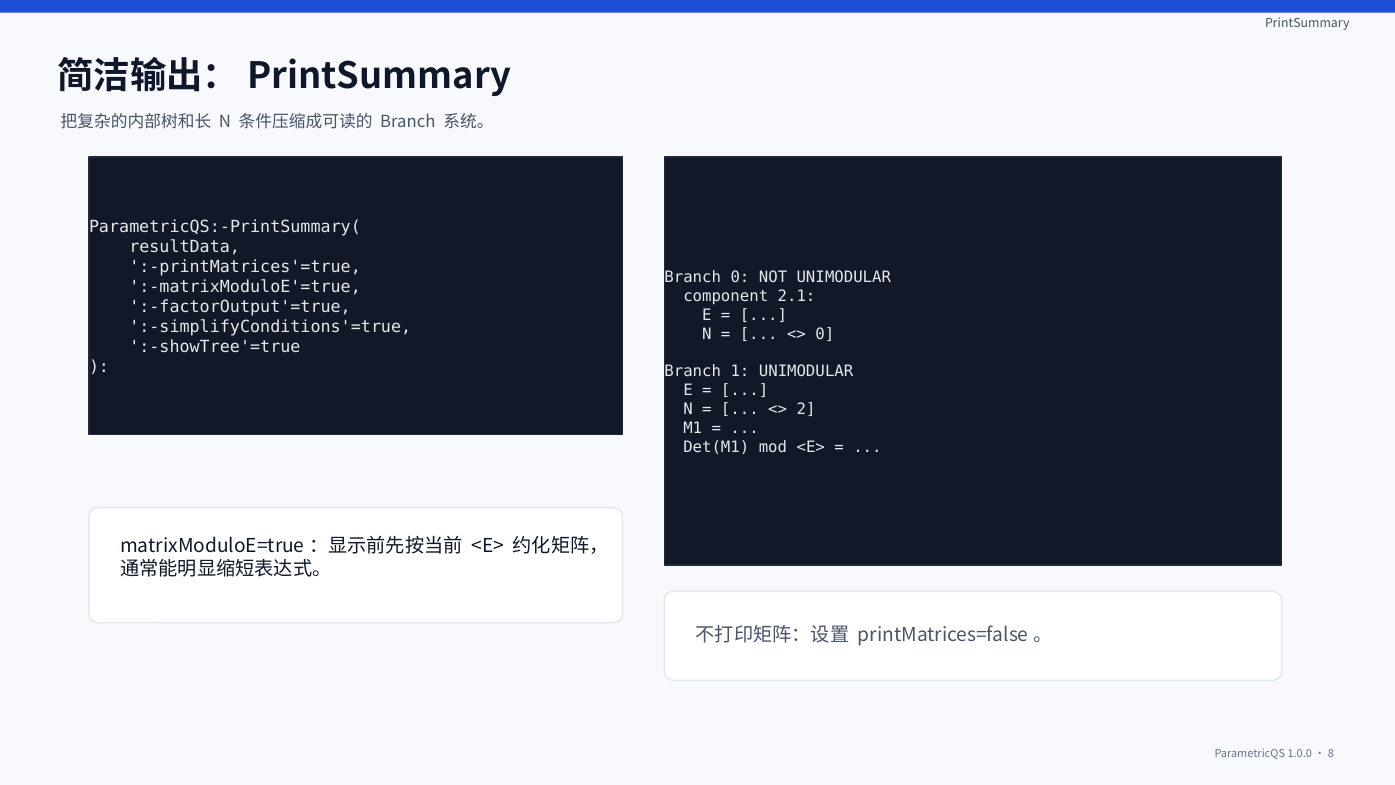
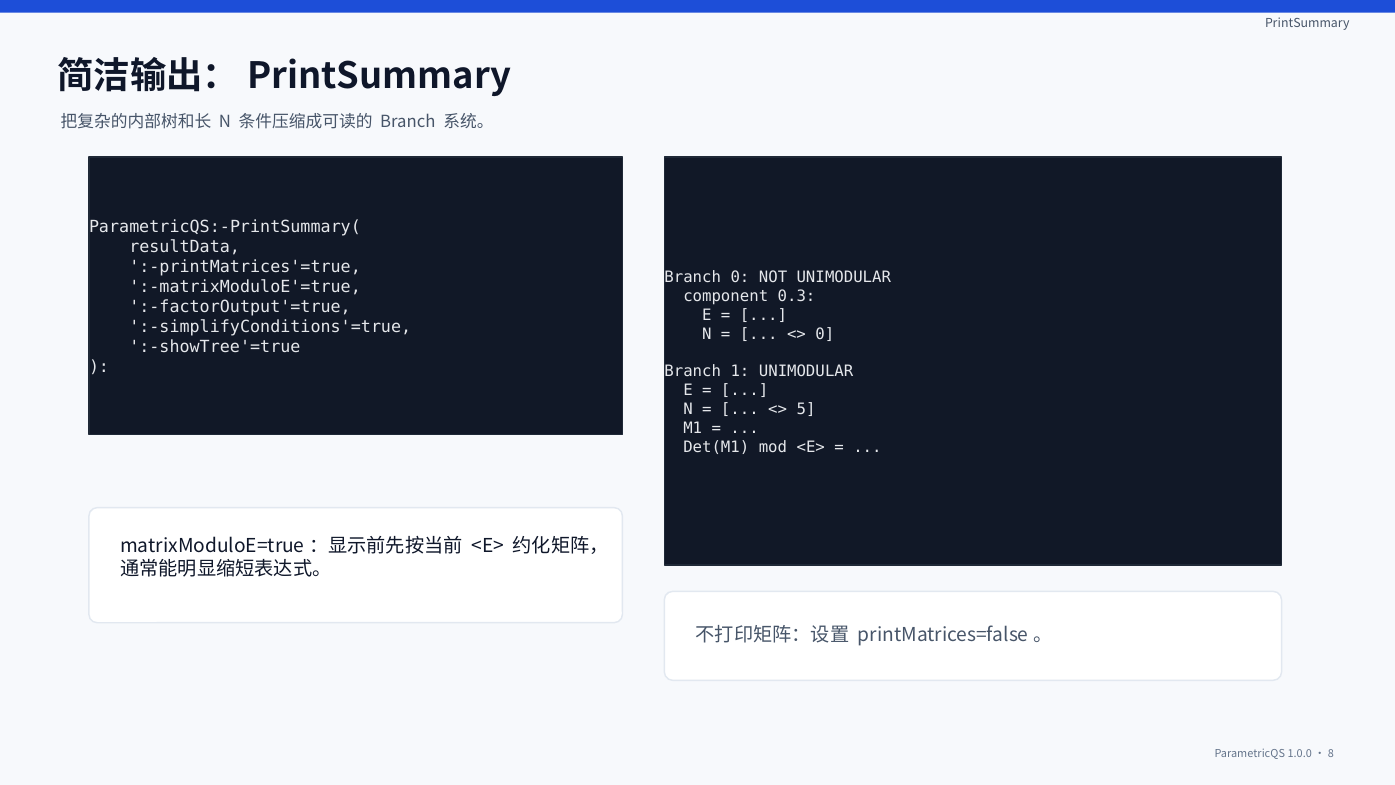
2.1: 2.1 -> 0.3
2: 2 -> 5
